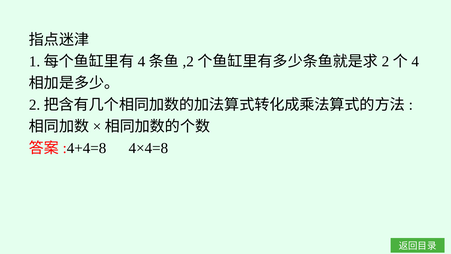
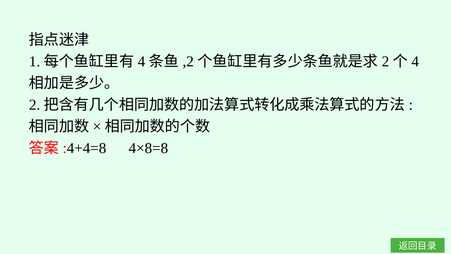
4×4=8: 4×4=8 -> 4×8=8
